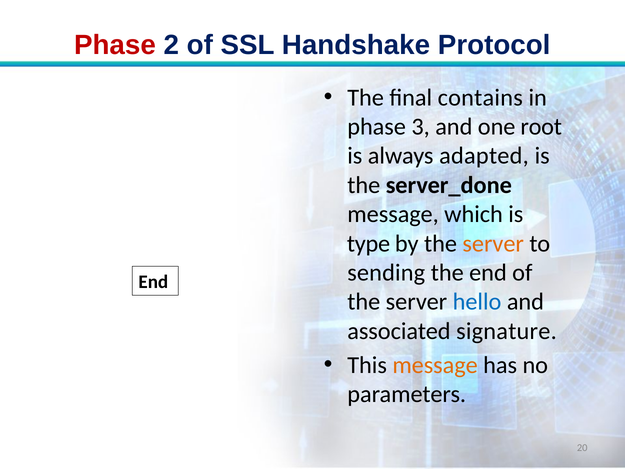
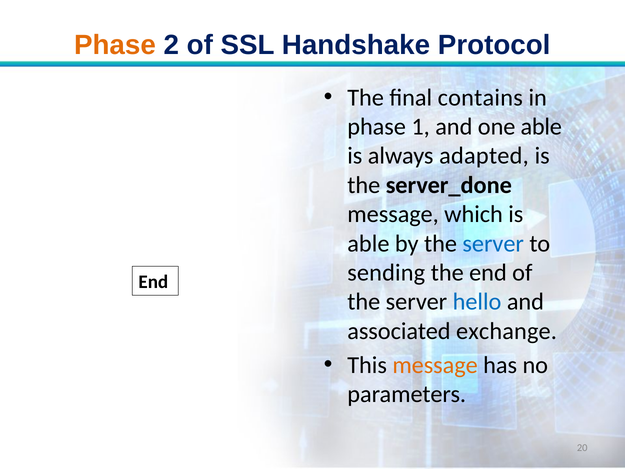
Phase at (115, 45) colour: red -> orange
3: 3 -> 1
one root: root -> able
type at (369, 243): type -> able
server at (493, 243) colour: orange -> blue
signature: signature -> exchange
